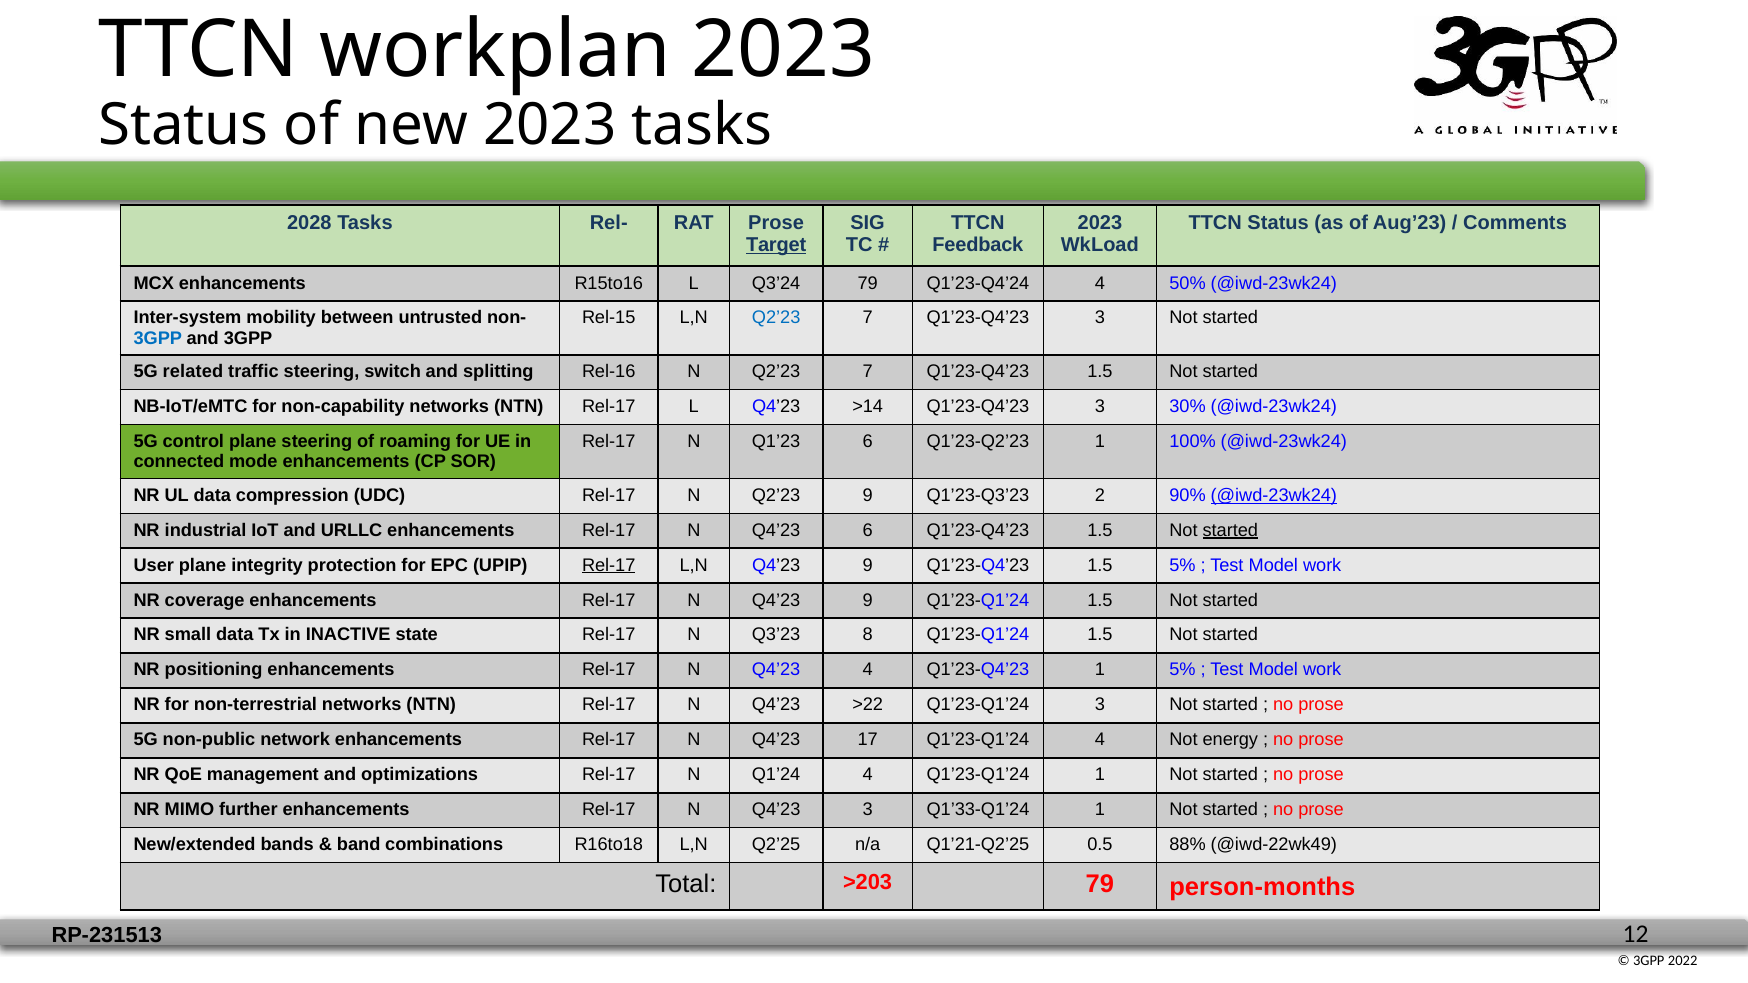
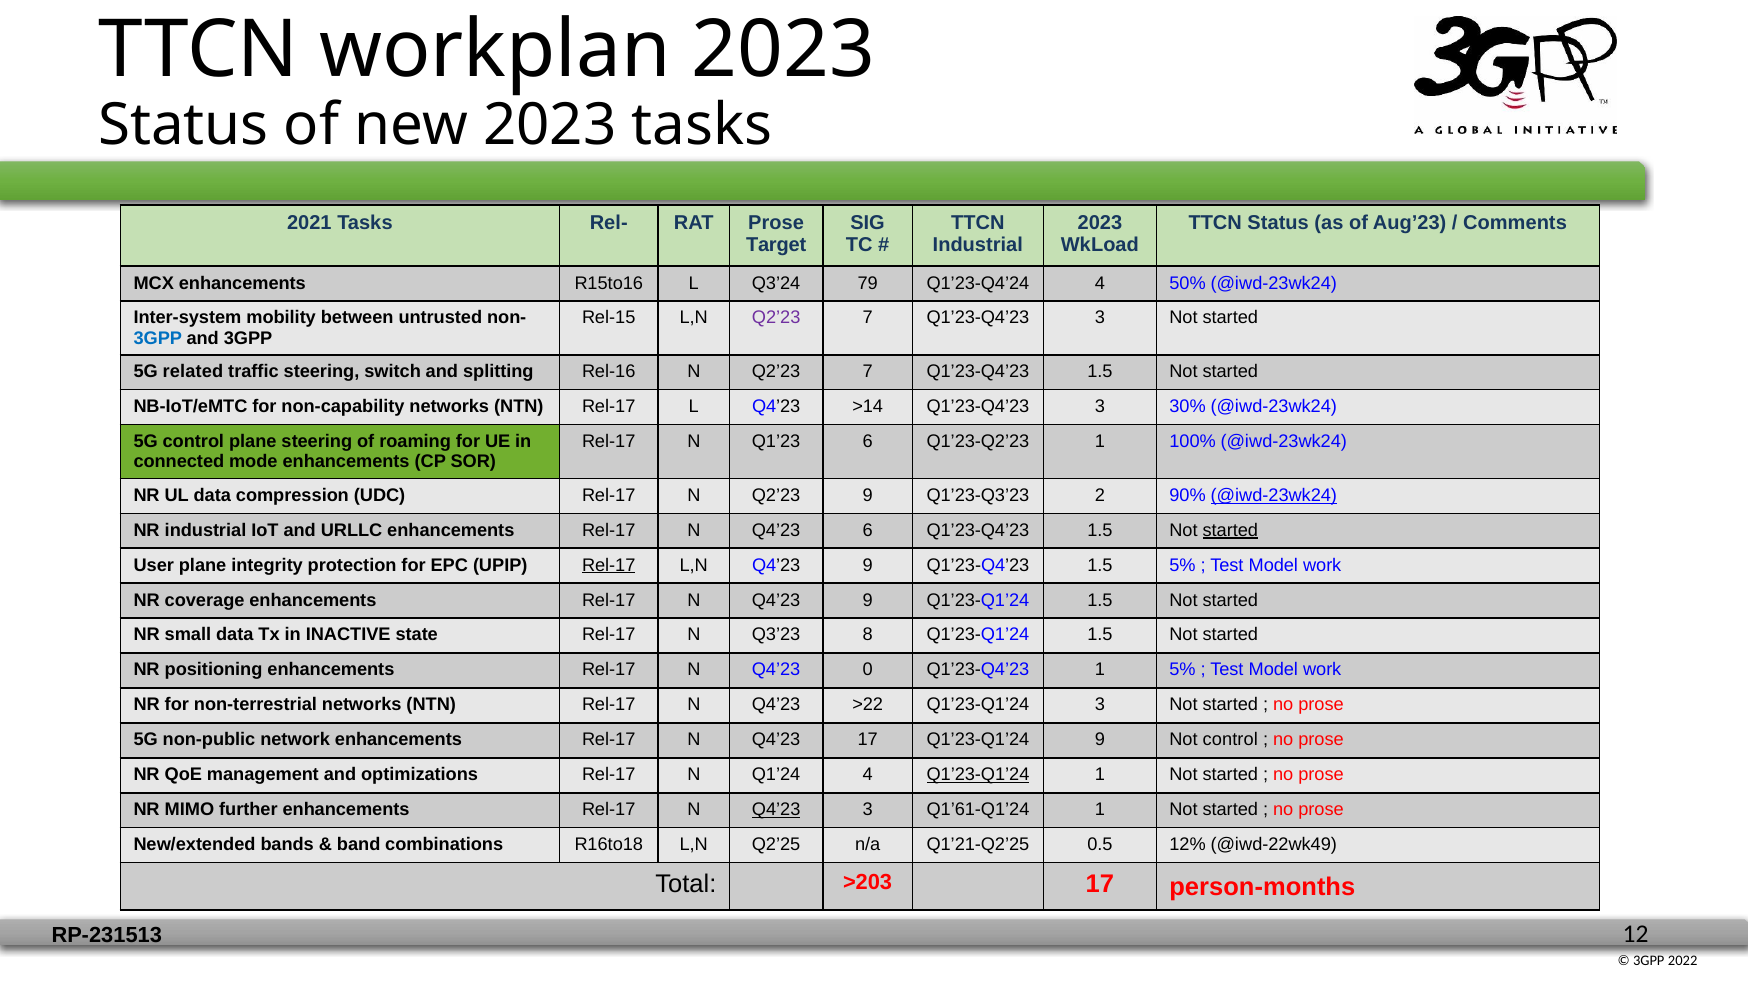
2028: 2028 -> 2021
Target underline: present -> none
Feedback at (978, 245): Feedback -> Industrial
Q2’23 at (776, 318) colour: blue -> purple
Q4’23 4: 4 -> 0
Q1’23-Q1’24 4: 4 -> 9
Not energy: energy -> control
Q1’23-Q1’24 at (978, 775) underline: none -> present
Q4’23 at (776, 810) underline: none -> present
Q1’33-Q1’24: Q1’33-Q1’24 -> Q1’61-Q1’24
88%: 88% -> 12%
>203 79: 79 -> 17
